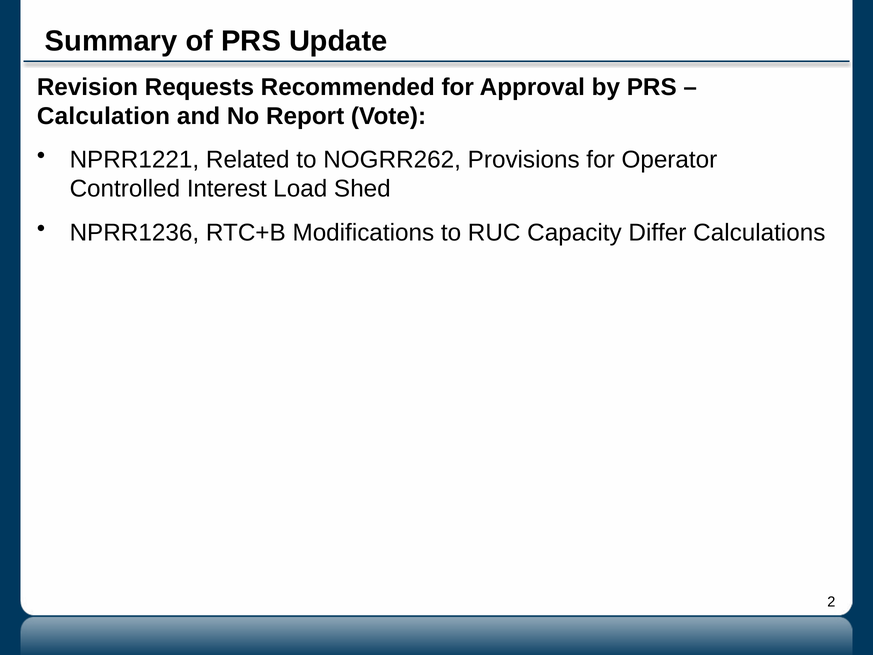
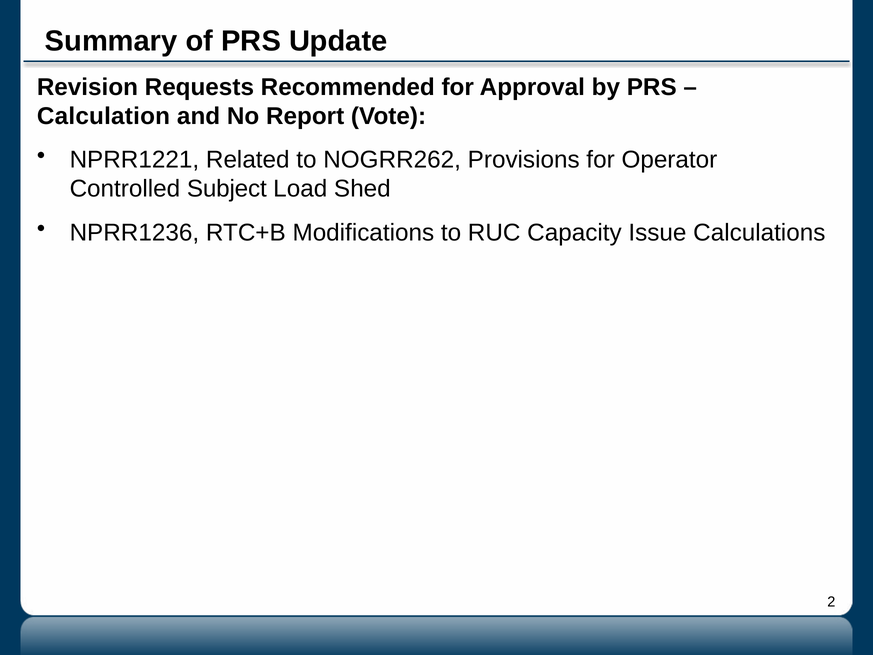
Interest: Interest -> Subject
Differ: Differ -> Issue
